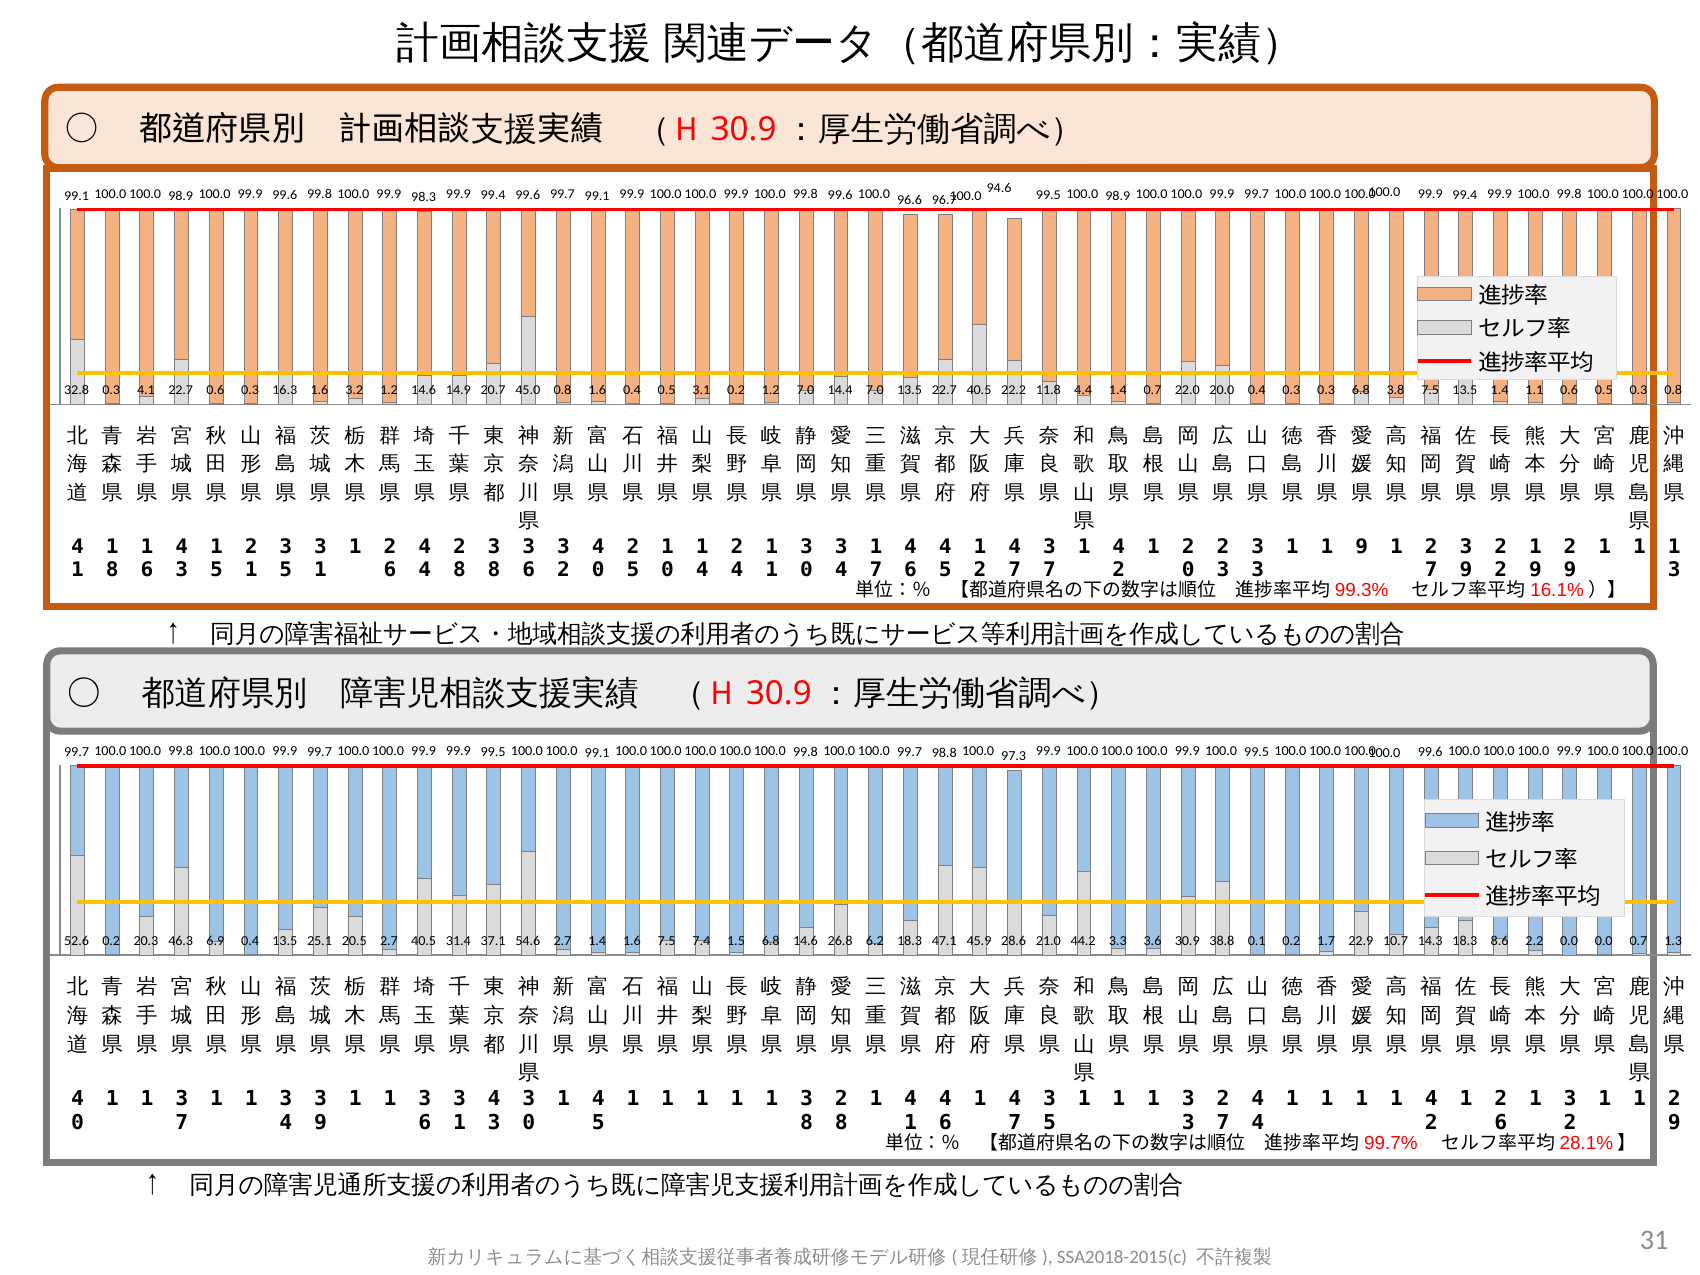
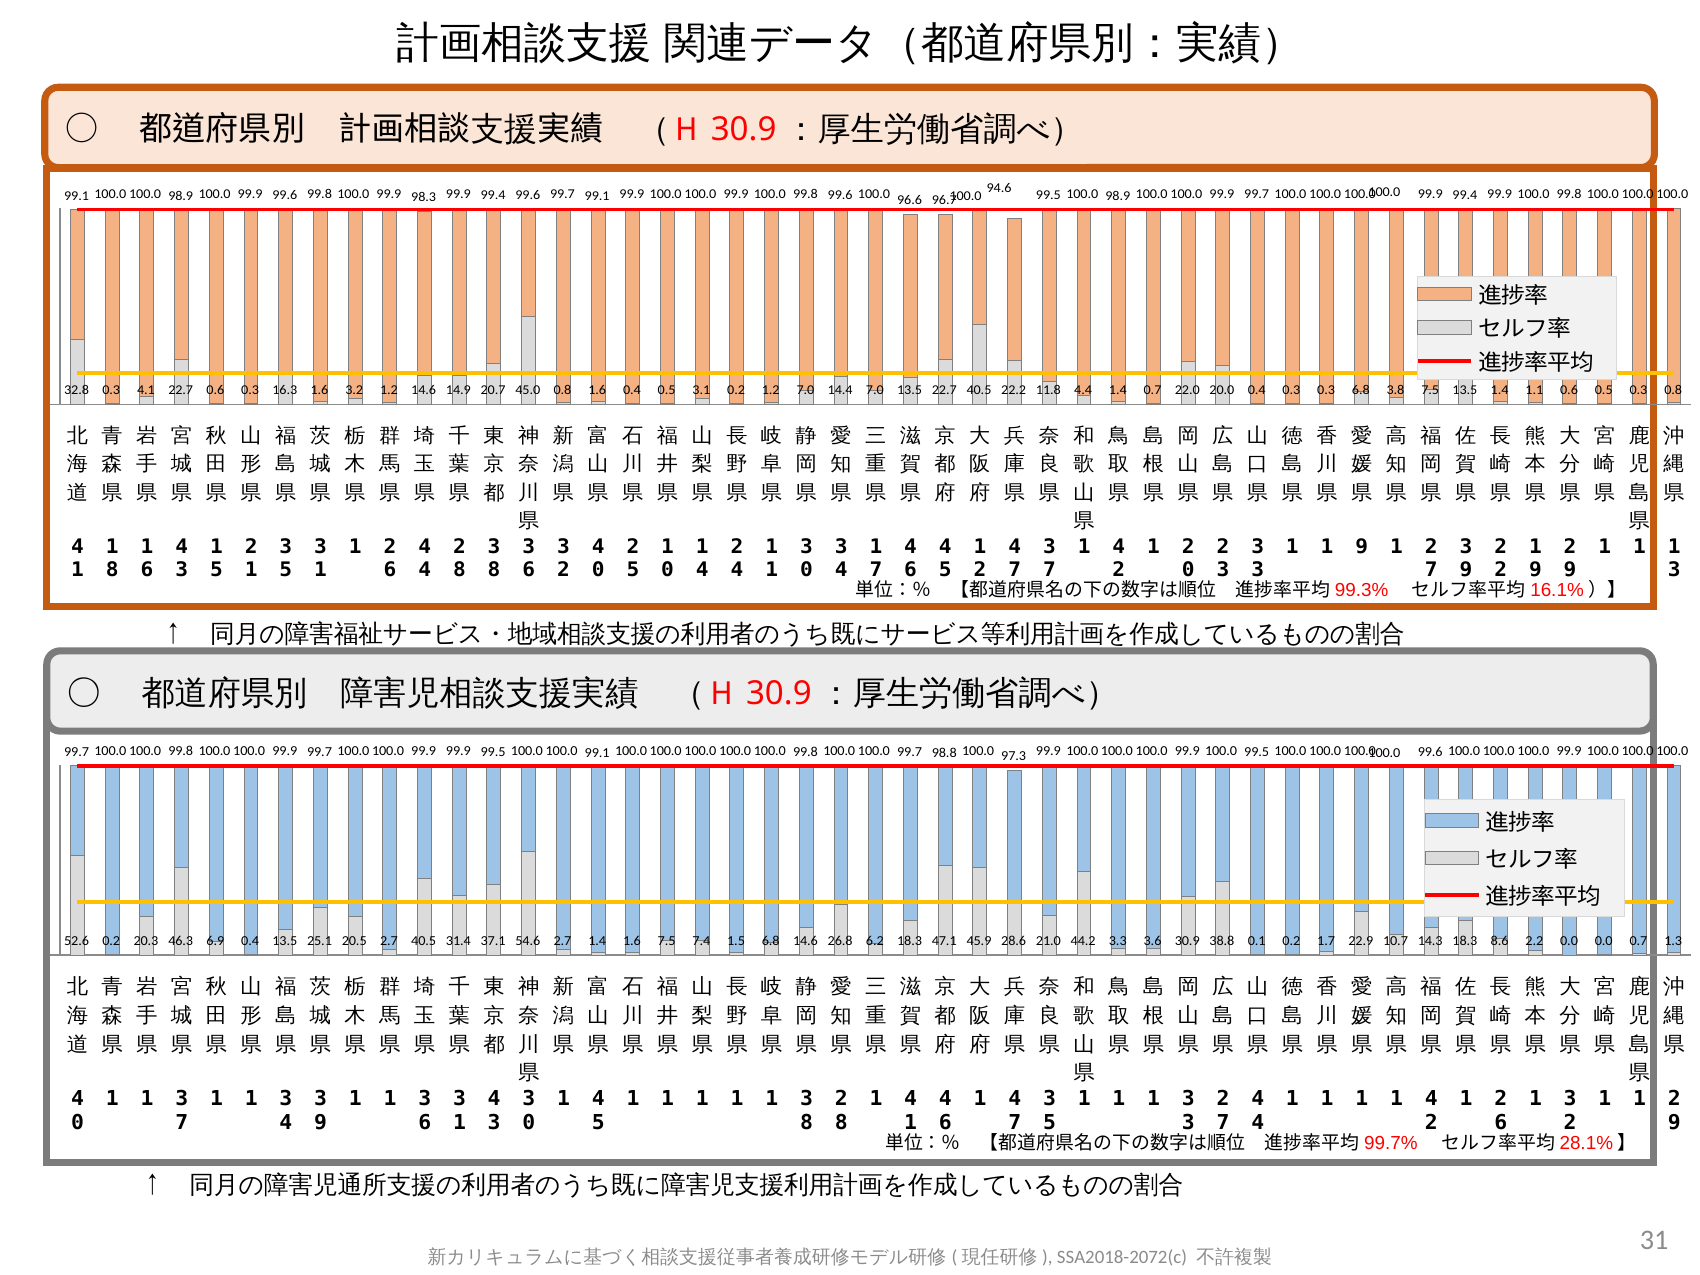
SSA2018-2015(c: SSA2018-2015(c -> SSA2018-2072(c
